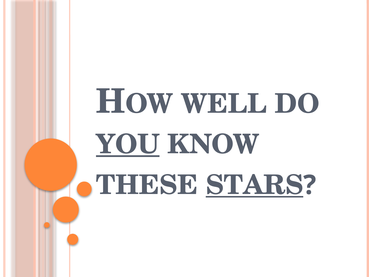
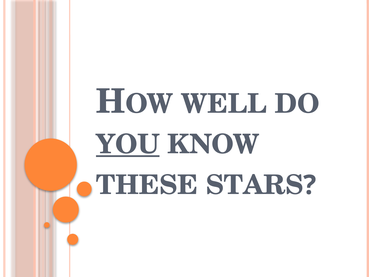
STARS underline: present -> none
